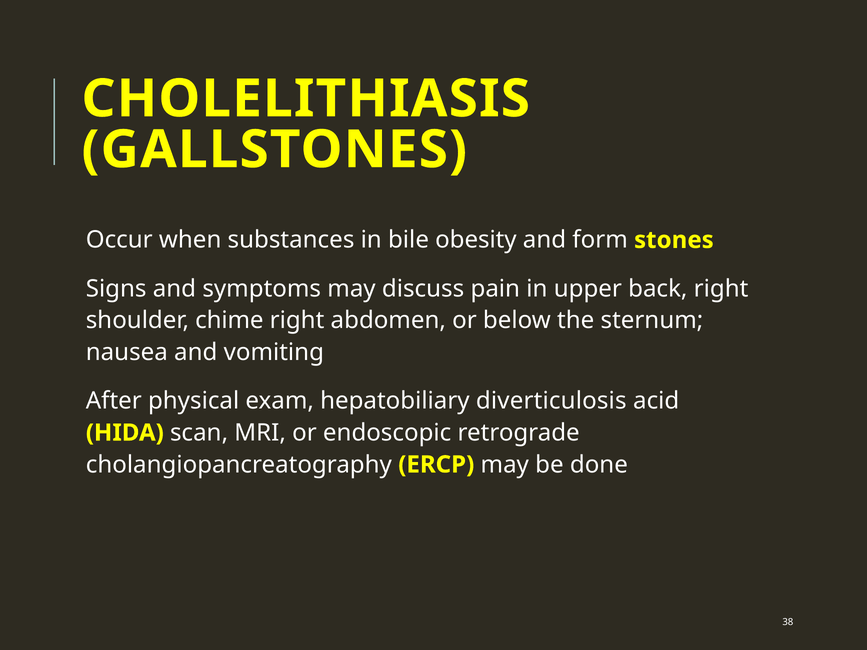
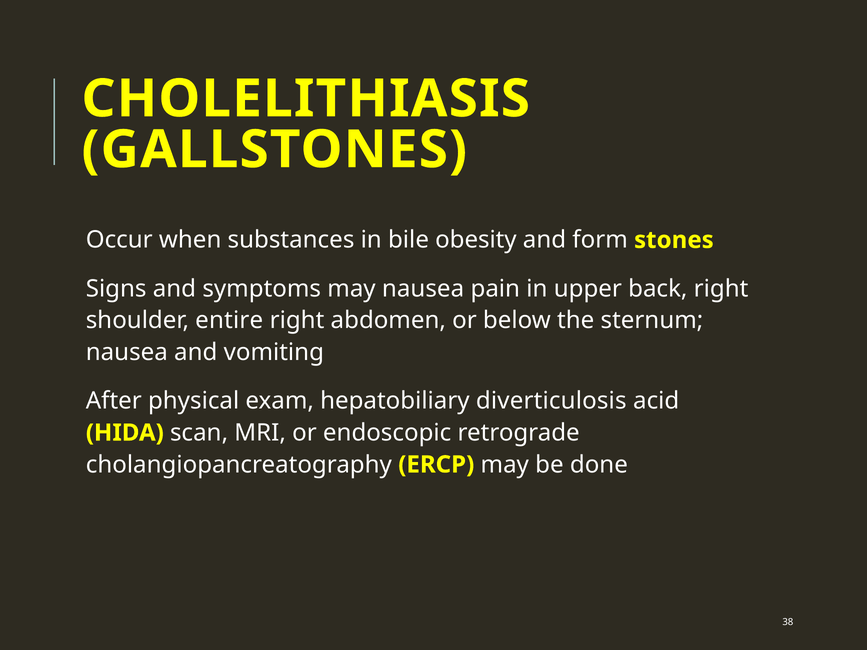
may discuss: discuss -> nausea
chime: chime -> entire
